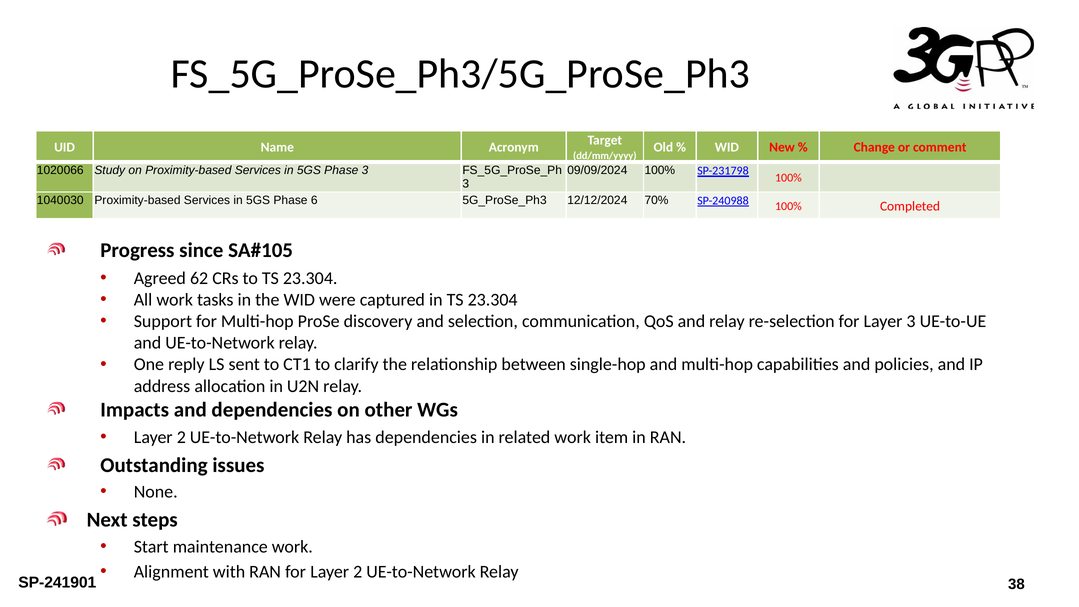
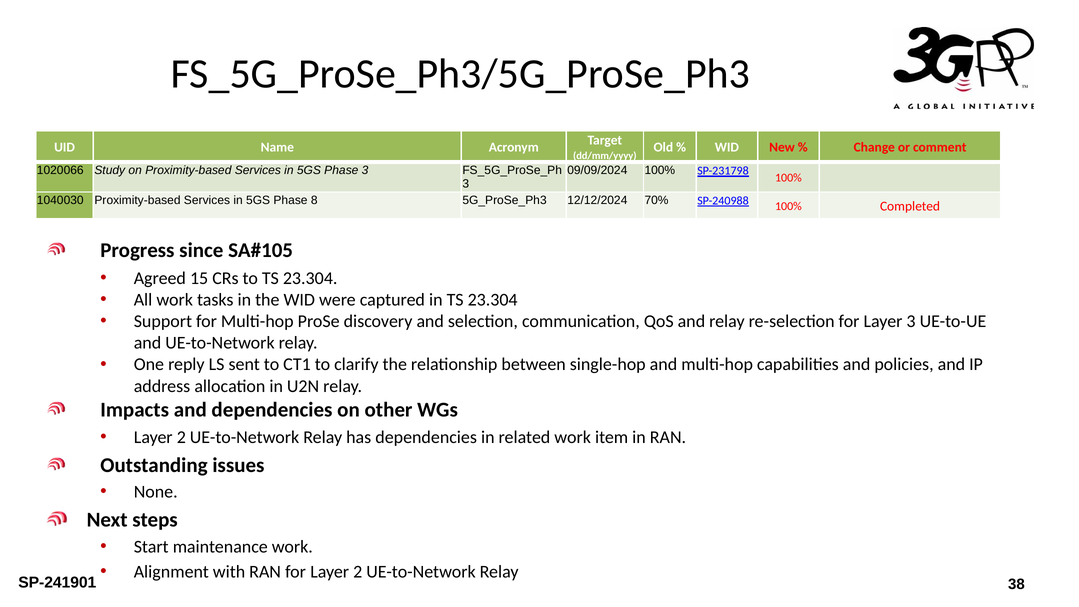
6: 6 -> 8
62: 62 -> 15
